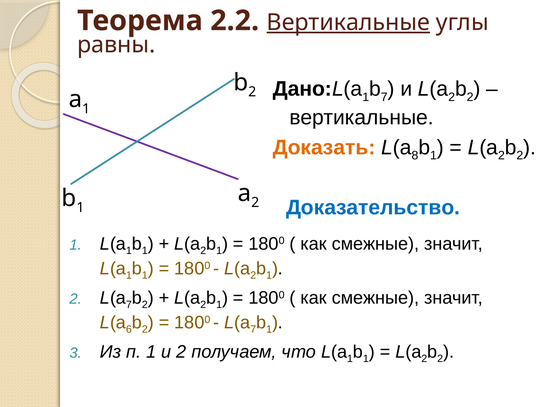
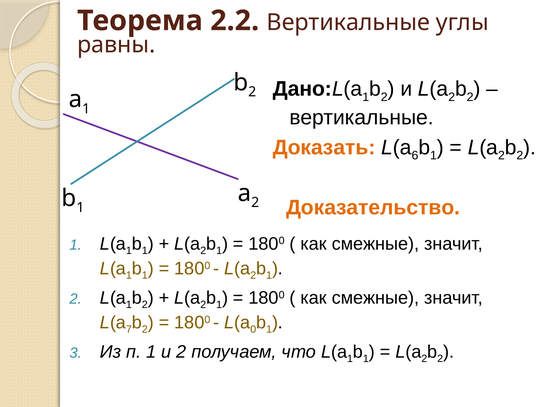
Вертикальные at (348, 22) underline: present -> none
7 at (384, 97): 7 -> 2
8: 8 -> 6
Доказательство colour: blue -> orange
7 at (129, 304): 7 -> 1
6: 6 -> 7
7 at (253, 329): 7 -> 0
